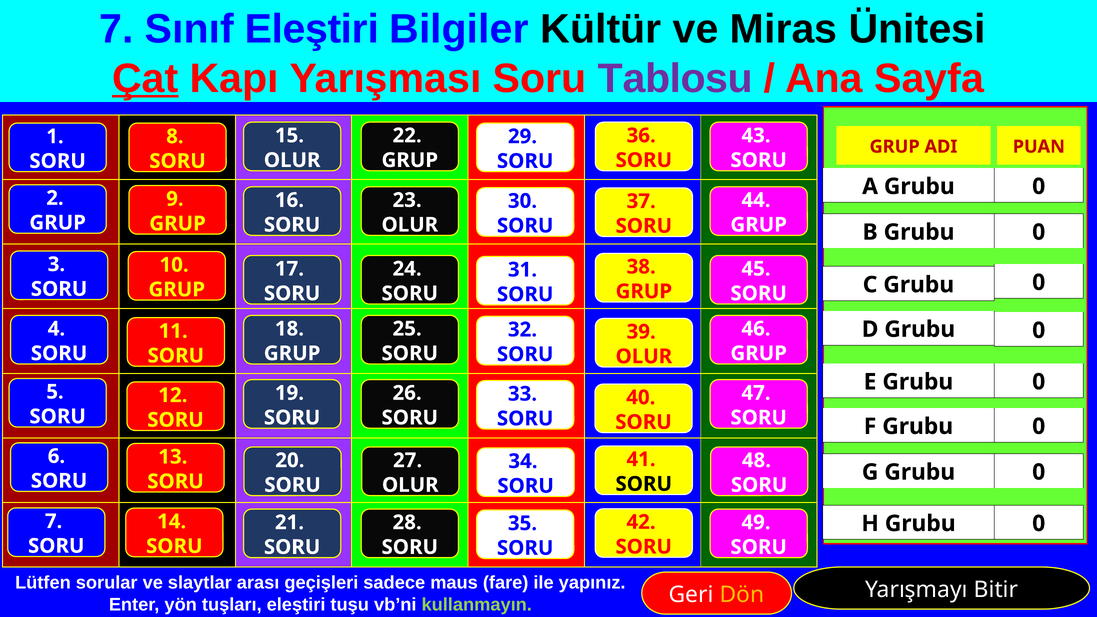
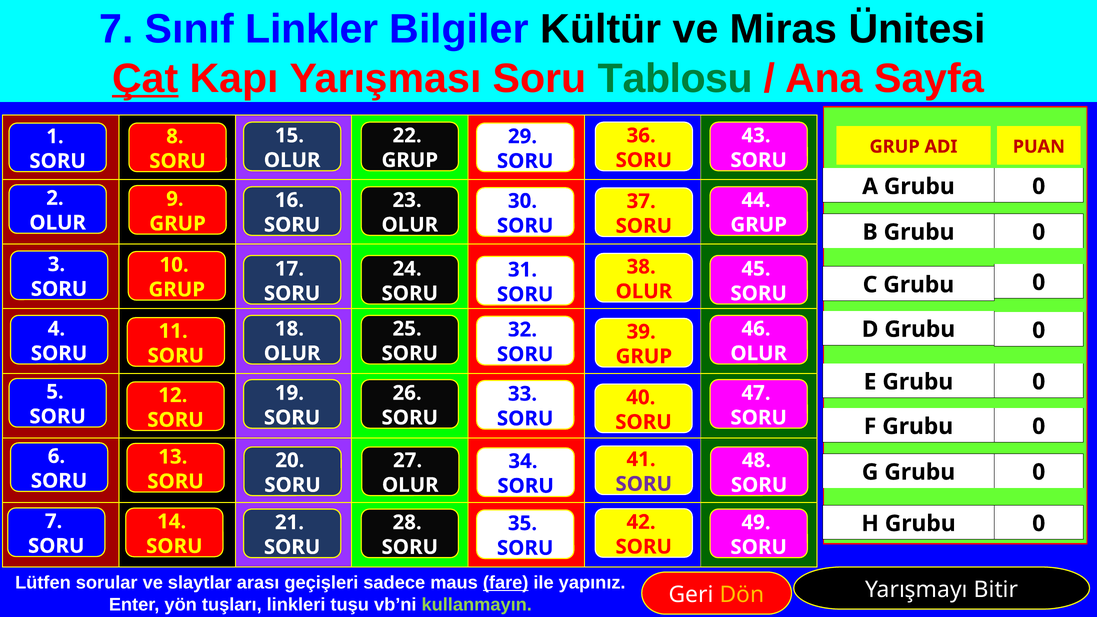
Sınıf Eleştiri: Eleştiri -> Linkler
Tablosu colour: purple -> green
GRUP at (58, 223): GRUP -> OLUR
GRUP at (644, 291): GRUP -> OLUR
GRUP at (292, 353): GRUP -> OLUR
GRUP at (759, 353): GRUP -> OLUR
OLUR at (644, 356): OLUR -> GRUP
SORU at (644, 484) colour: black -> purple
fare underline: none -> present
tuşları eleştiri: eleştiri -> linkleri
